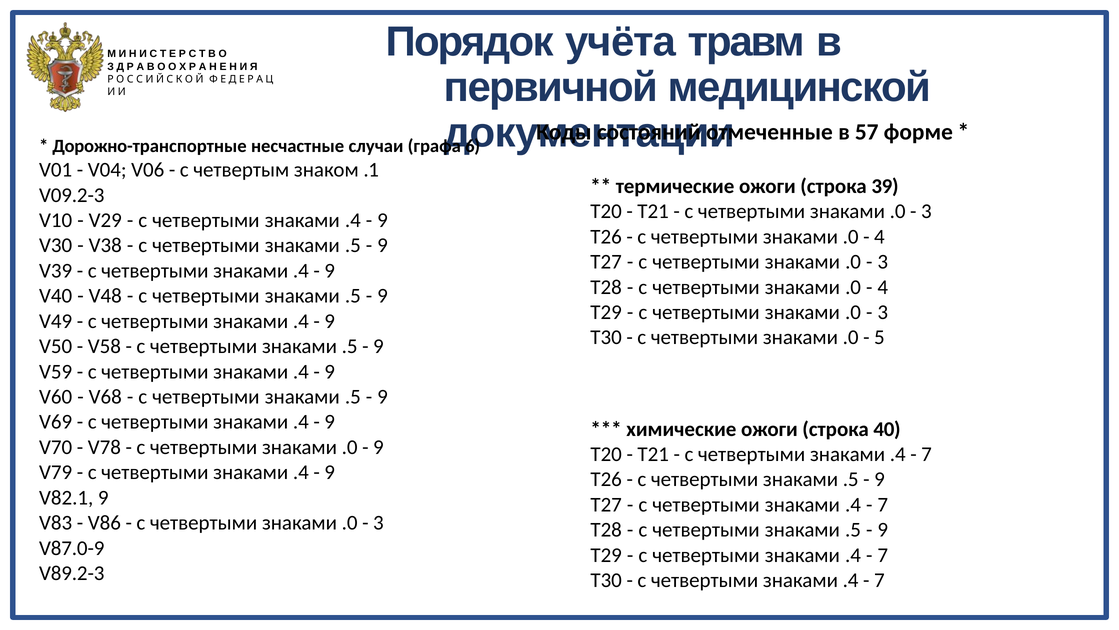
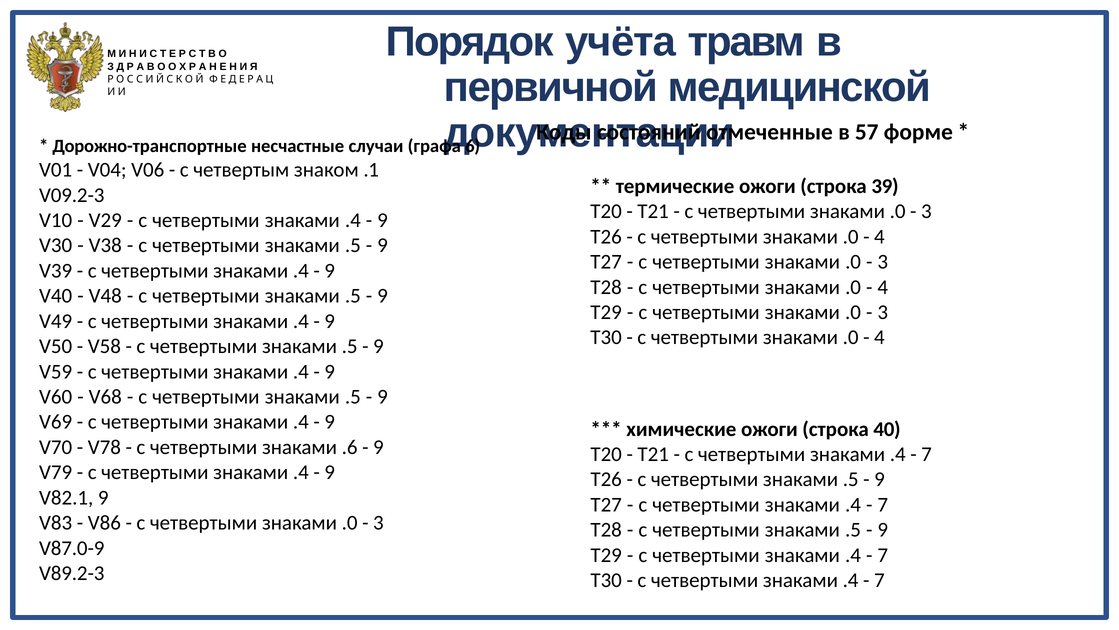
5 at (879, 337): 5 -> 4
.0 at (350, 447): .0 -> .6
